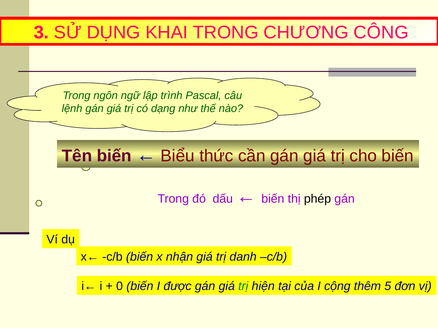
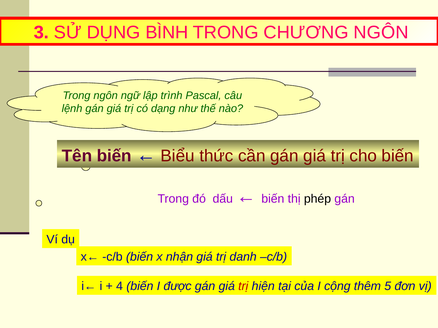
KHAI: KHAI -> BÌNH
CHƯƠNG CÔNG: CÔNG -> NGÔN
0: 0 -> 4
trị at (243, 287) colour: green -> red
